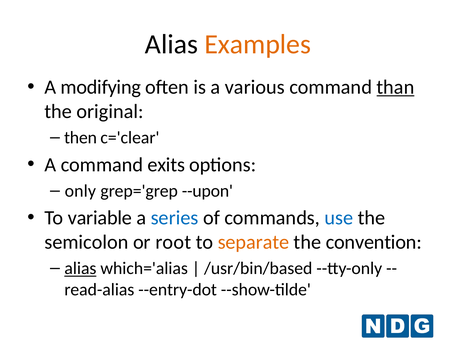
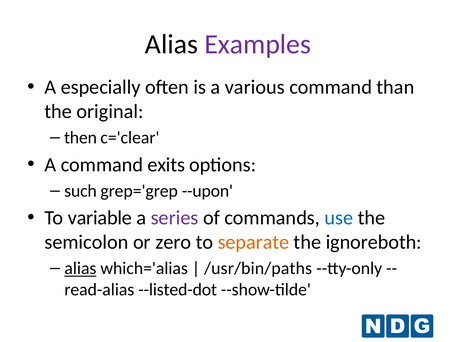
Examples colour: orange -> purple
modifying: modifying -> especially
than underline: present -> none
only: only -> such
series colour: blue -> purple
root: root -> zero
convention: convention -> ignoreboth
/usr/bin/based: /usr/bin/based -> /usr/bin/paths
--entry-dot: --entry-dot -> --listed-dot
